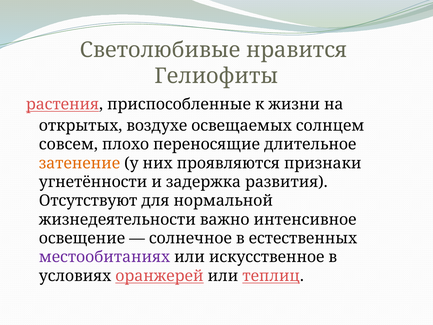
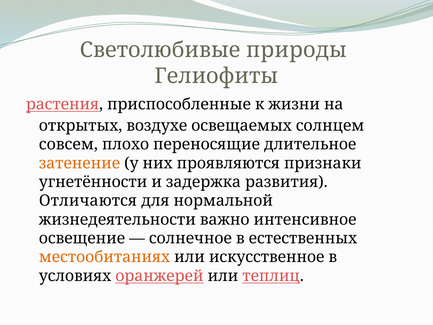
нравится: нравится -> природы
Отсутствуют: Отсутствуют -> Отличаются
местообитаниях colour: purple -> orange
